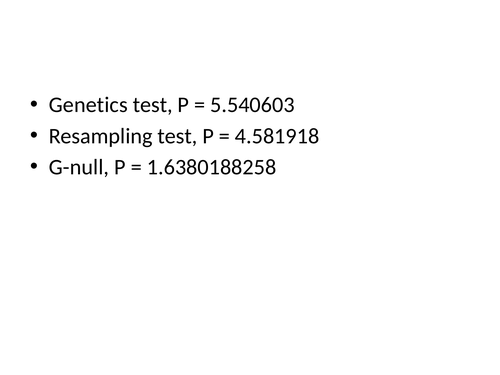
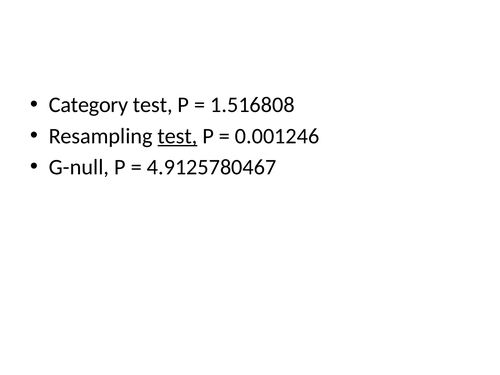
Genetics: Genetics -> Category
5.540603: 5.540603 -> 1.516808
test at (177, 136) underline: none -> present
4.581918: 4.581918 -> 0.001246
1.6380188258: 1.6380188258 -> 4.9125780467
